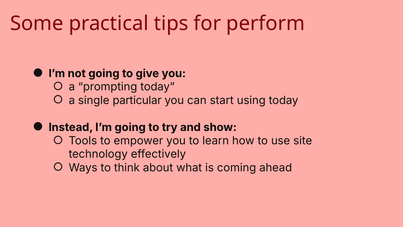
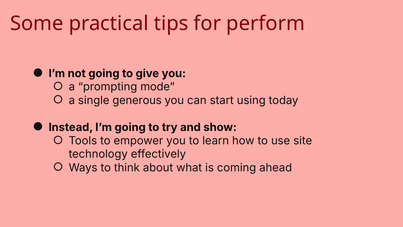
prompting today: today -> mode
particular: particular -> generous
